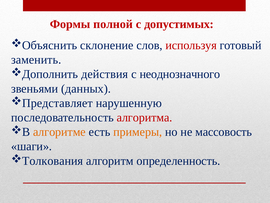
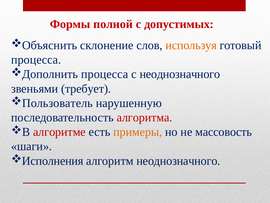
используя colour: red -> orange
заменить at (36, 60): заменить -> процесса
Дополнить действия: действия -> процесса
данных: данных -> требует
Представляет: Представляет -> Пользователь
алгоритме colour: orange -> red
Толкования: Толкования -> Исполнения
алгоритм определенность: определенность -> неоднозначного
